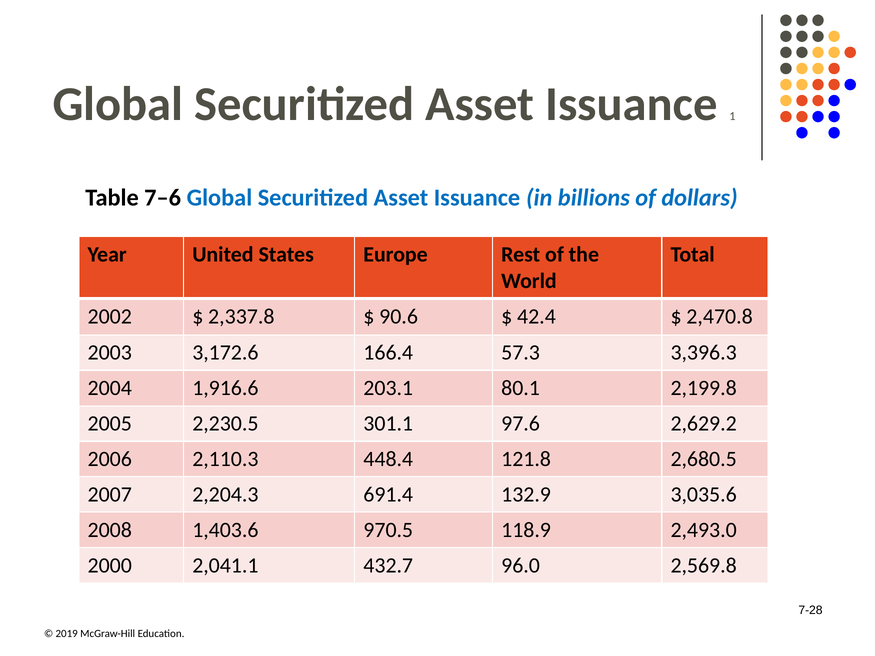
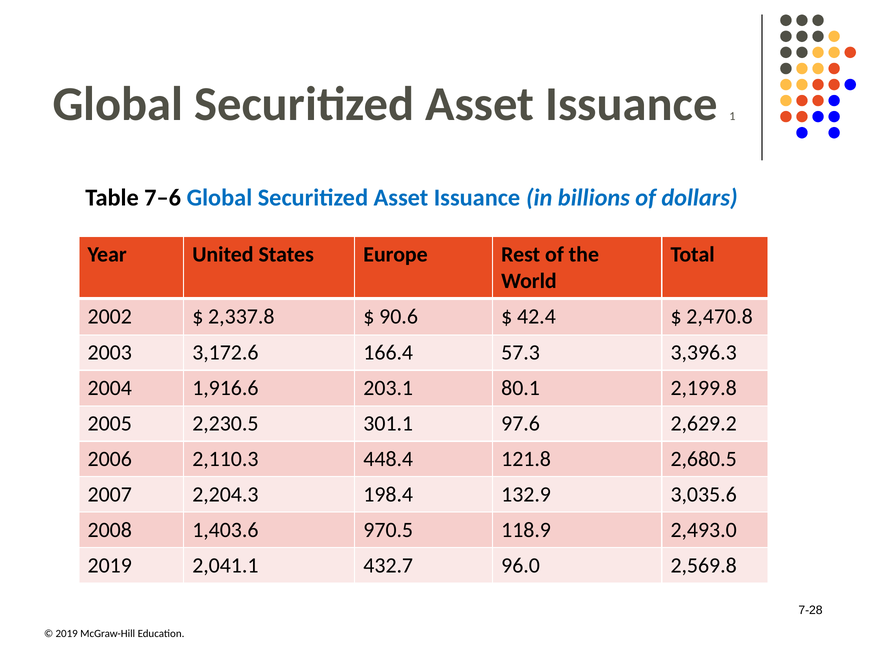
691.4: 691.4 -> 198.4
2000 at (110, 566): 2000 -> 2019
